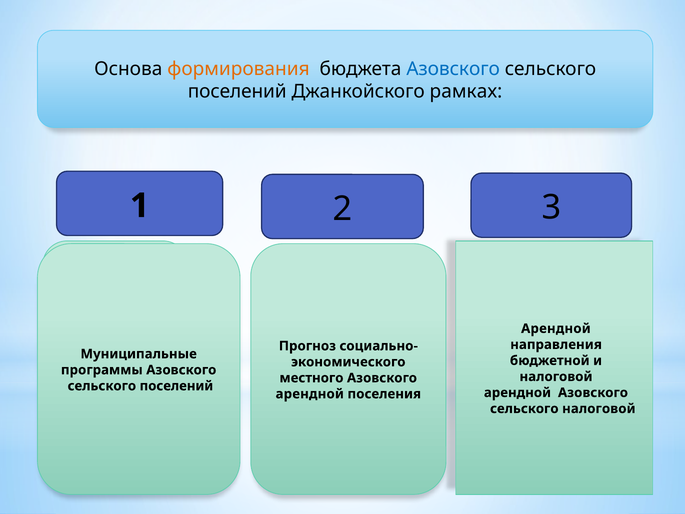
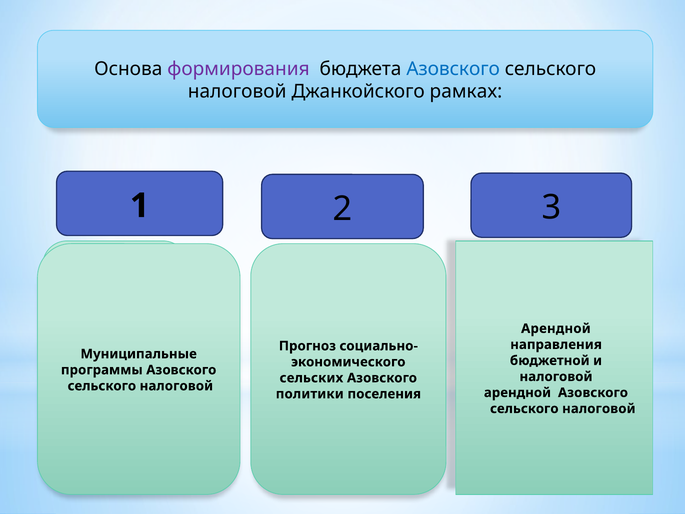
формирования colour: orange -> purple
поселений at (237, 92): поселений -> налоговой
местного: местного -> сельских
поселений at (176, 386): поселений -> налоговой
арендной at (310, 394): арендной -> политики
